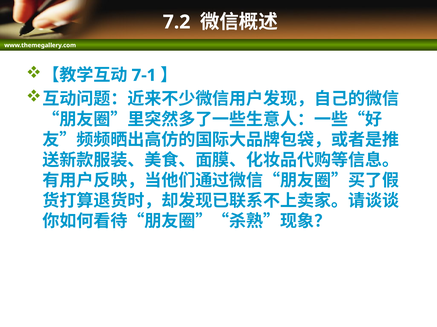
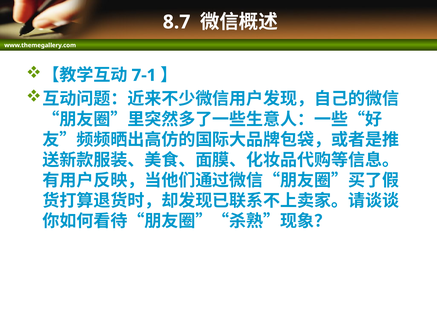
7.2: 7.2 -> 8.7
